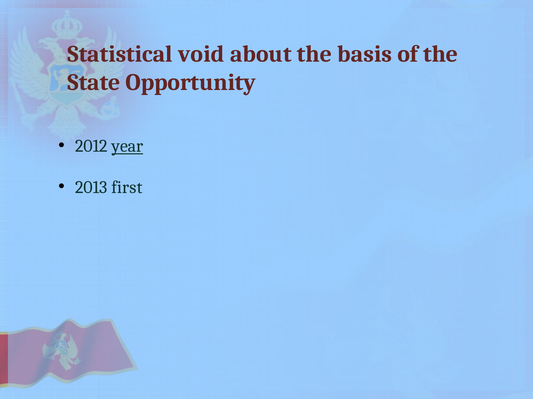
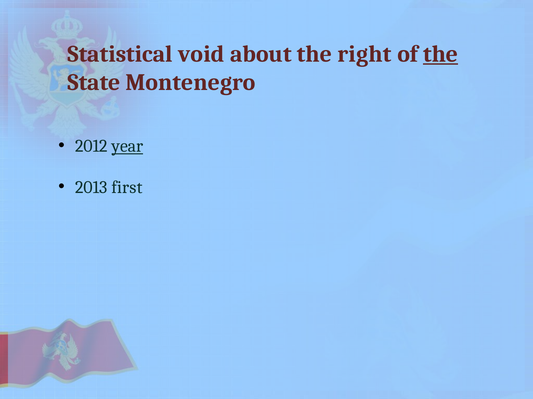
basis: basis -> right
the at (441, 54) underline: none -> present
Opportunity: Opportunity -> Montenegro
